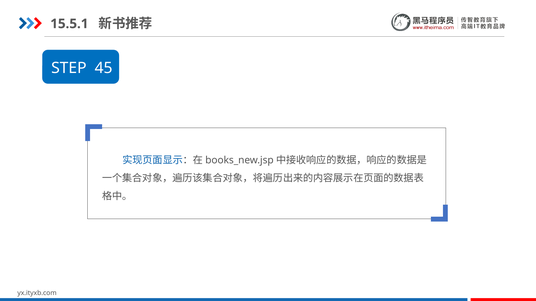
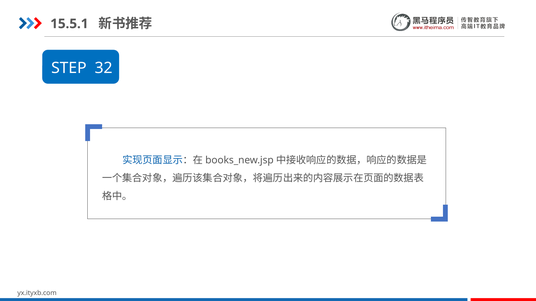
45: 45 -> 32
